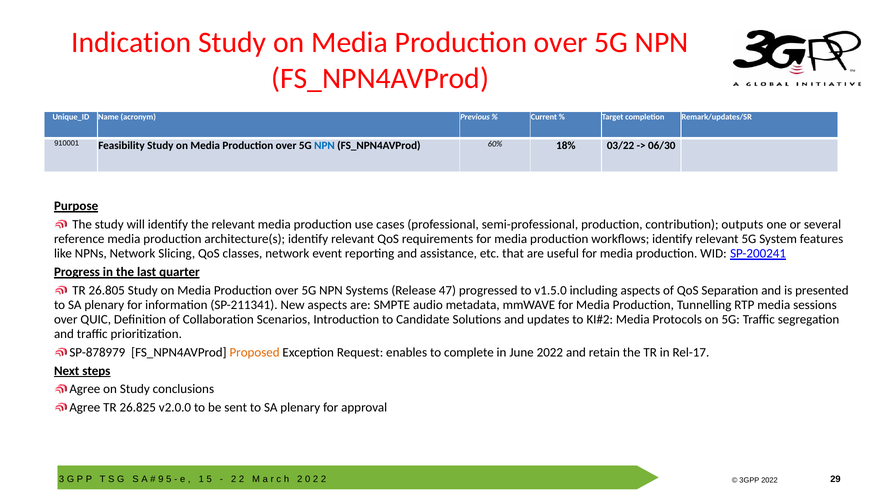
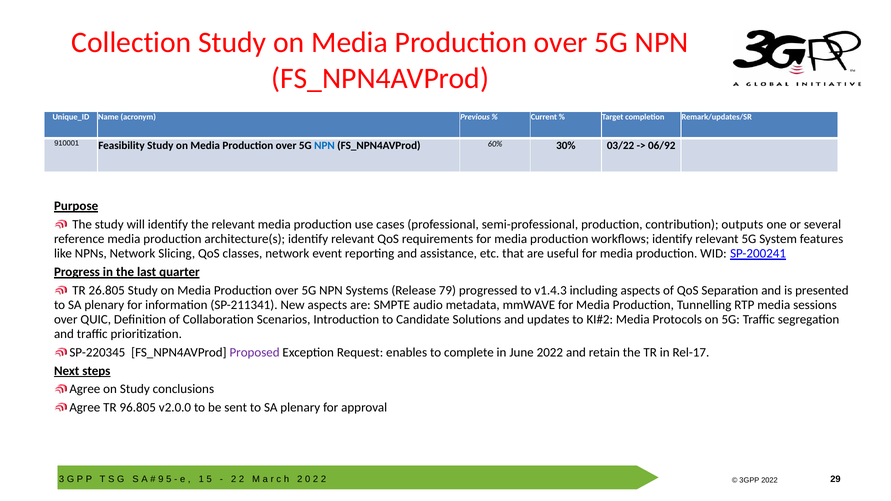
Indication: Indication -> Collection
18%: 18% -> 30%
06/30: 06/30 -> 06/92
47: 47 -> 79
v1.5.0: v1.5.0 -> v1.4.3
SP-878979: SP-878979 -> SP-220345
Proposed colour: orange -> purple
26.825: 26.825 -> 96.805
